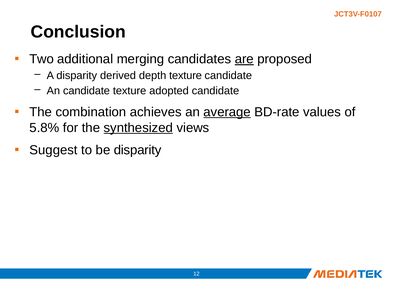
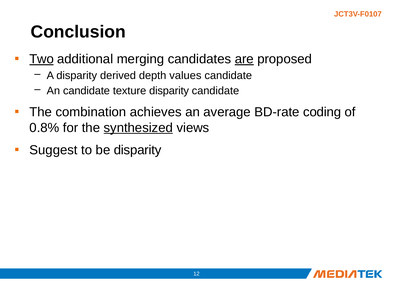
Two underline: none -> present
depth texture: texture -> values
texture adopted: adopted -> disparity
average underline: present -> none
values: values -> coding
5.8%: 5.8% -> 0.8%
